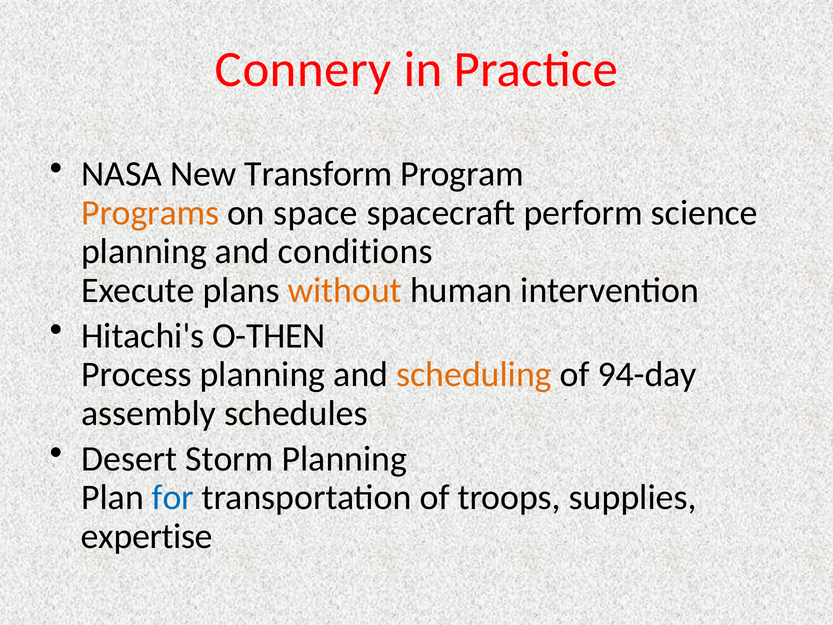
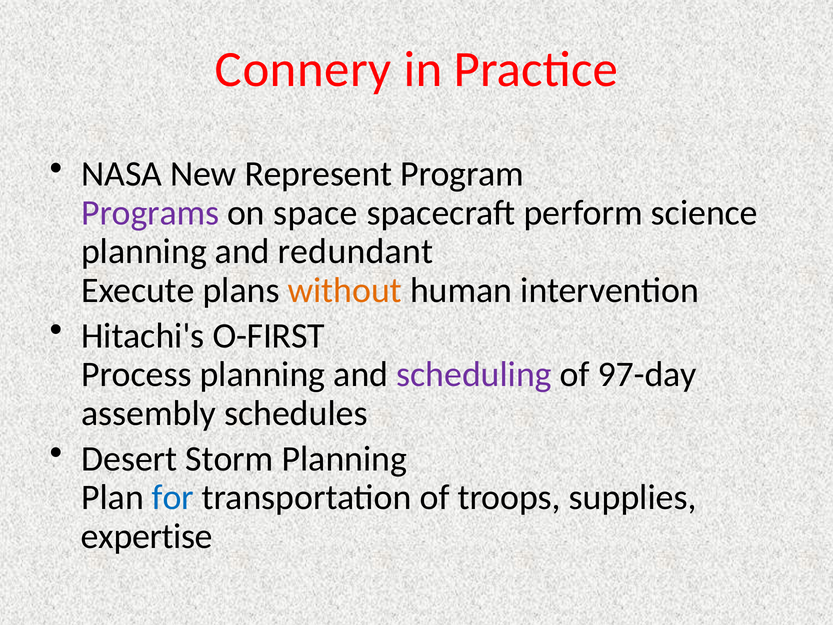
Transform: Transform -> Represent
Programs colour: orange -> purple
conditions: conditions -> redundant
O-THEN: O-THEN -> O-FIRST
scheduling colour: orange -> purple
94-day: 94-day -> 97-day
